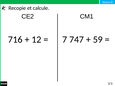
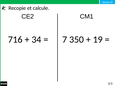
12: 12 -> 34
747: 747 -> 350
59: 59 -> 19
